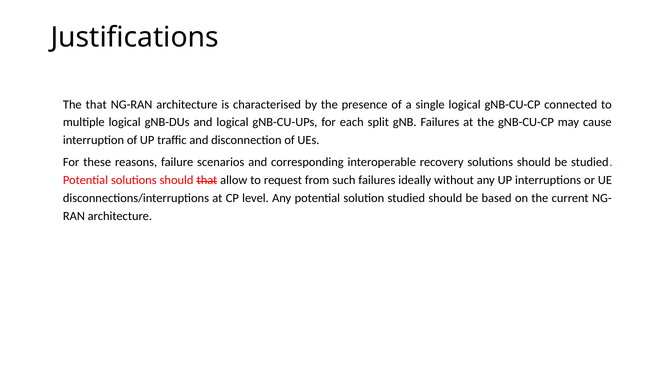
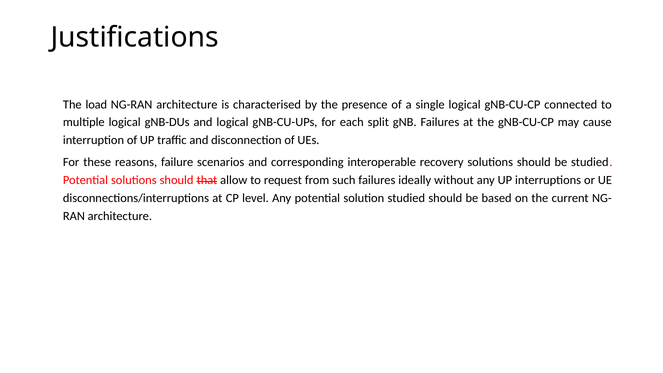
The that: that -> load
